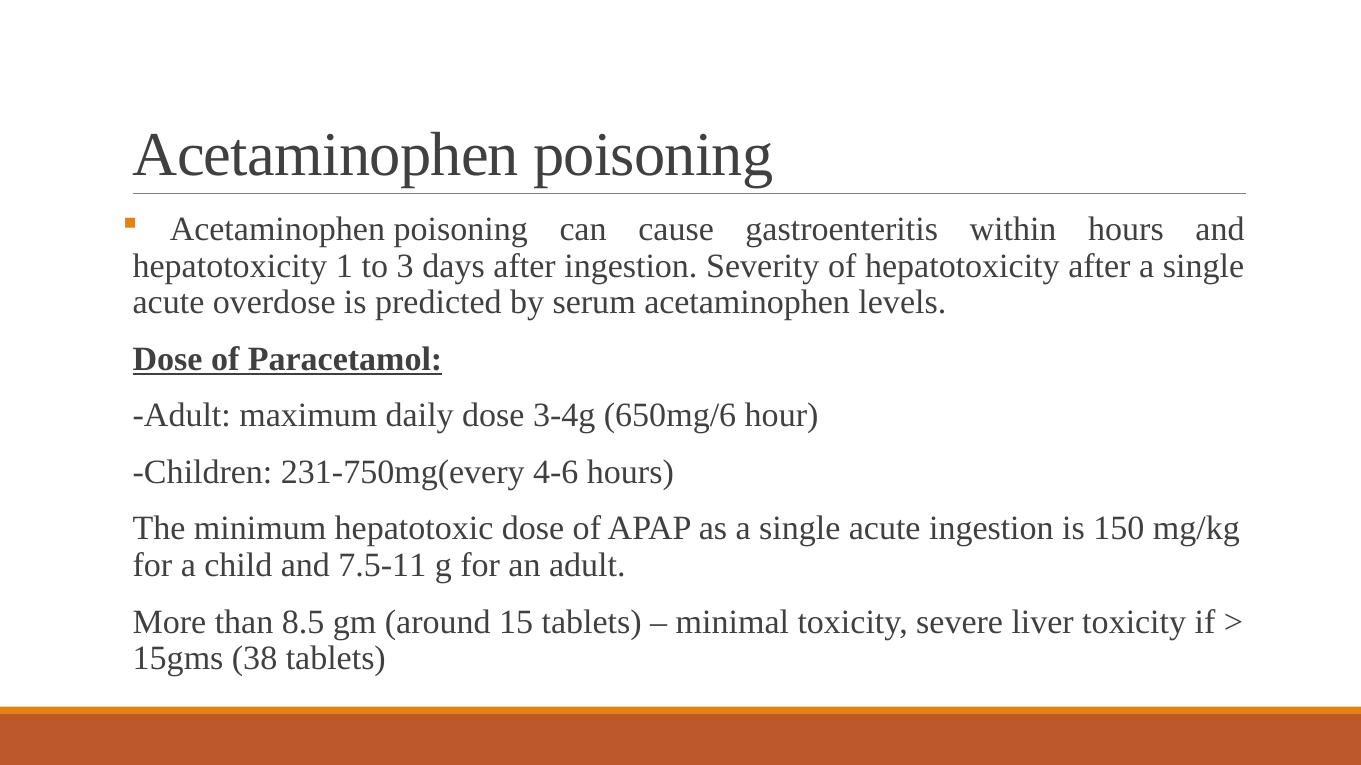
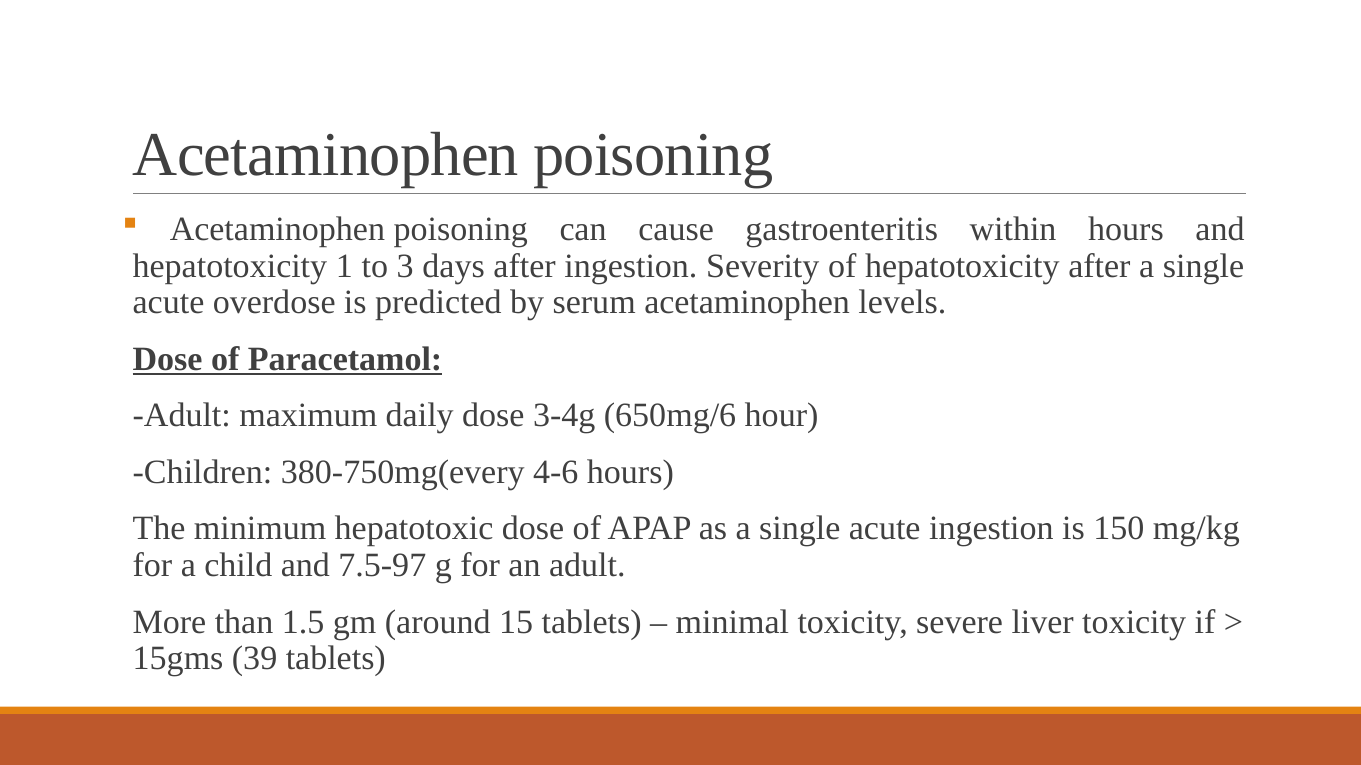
231-750mg(every: 231-750mg(every -> 380-750mg(every
7.5-11: 7.5-11 -> 7.5-97
8.5: 8.5 -> 1.5
38: 38 -> 39
